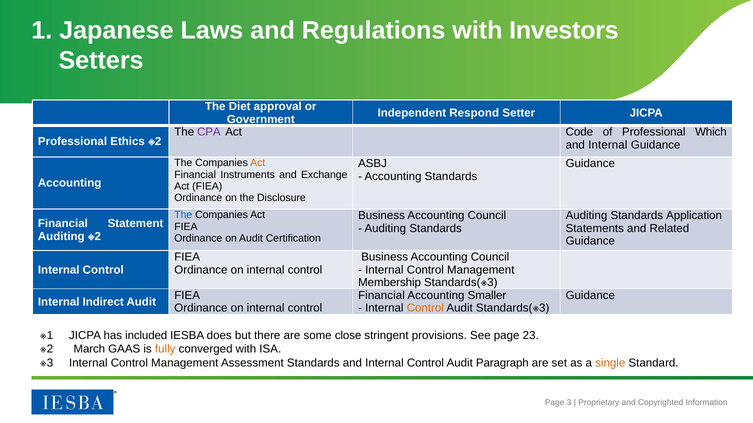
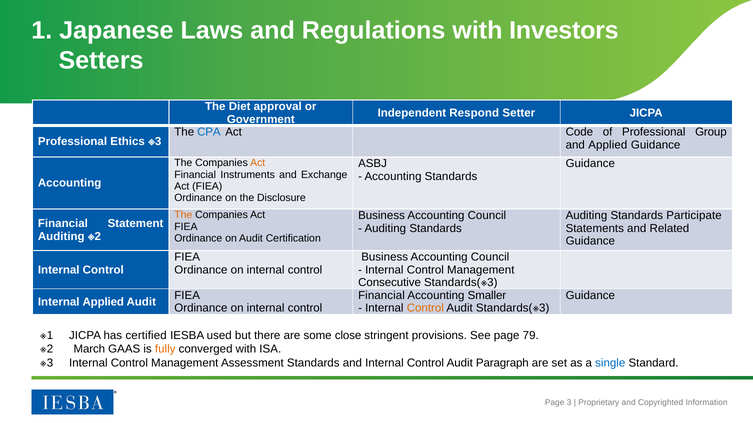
CPA colour: purple -> blue
Which: Which -> Group
Ethics 2: 2 -> 3
Internal at (608, 145): Internal -> Applied
The at (183, 215) colour: blue -> orange
Application: Application -> Participate
Membership: Membership -> Consecutive
Internal Indirect: Indirect -> Applied
included: included -> certified
does: does -> used
23: 23 -> 79
single colour: orange -> blue
